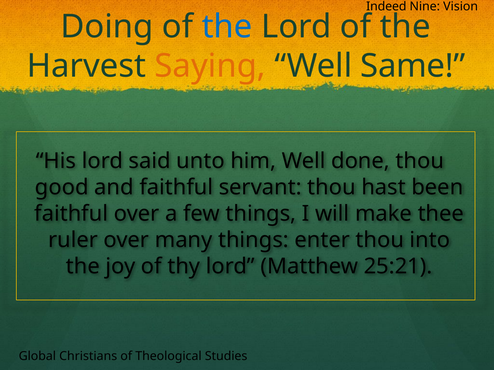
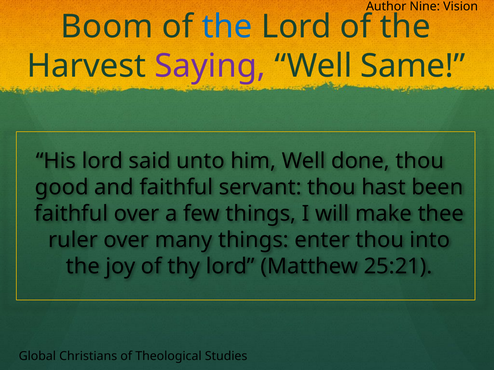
Indeed: Indeed -> Author
Doing: Doing -> Boom
Saying colour: orange -> purple
